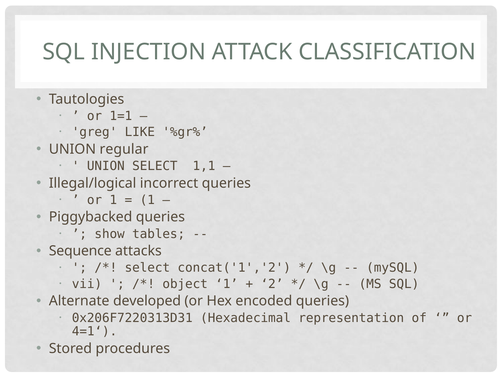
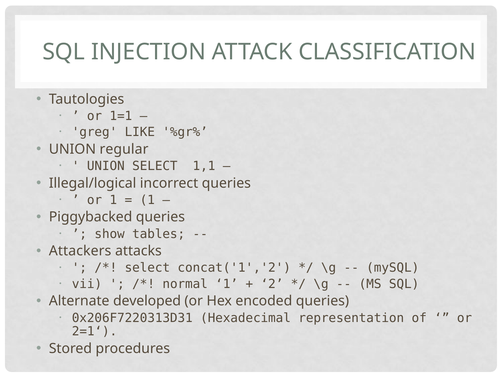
Sequence: Sequence -> Attackers
object: object -> normal
4=1‘: 4=1‘ -> 2=1‘
